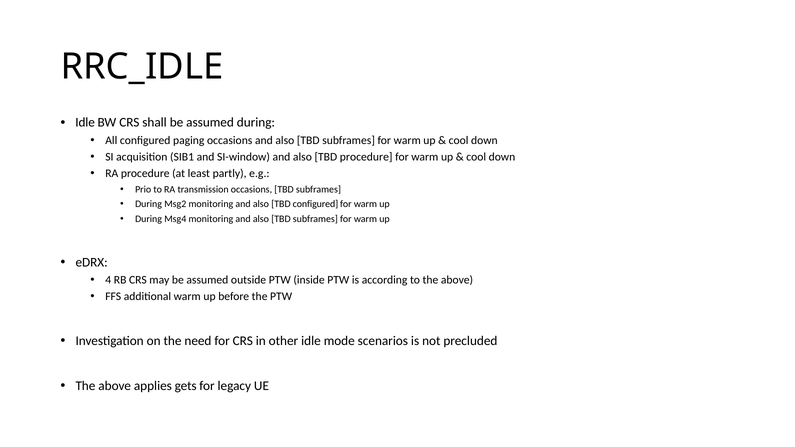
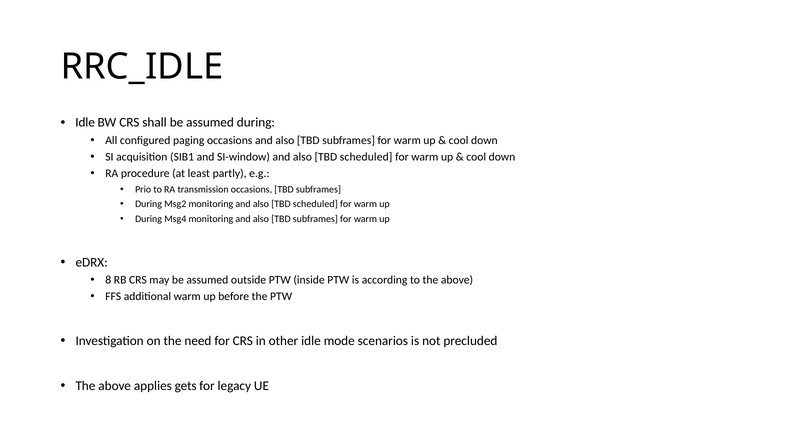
procedure at (366, 157): procedure -> scheduled
configured at (315, 204): configured -> scheduled
4: 4 -> 8
